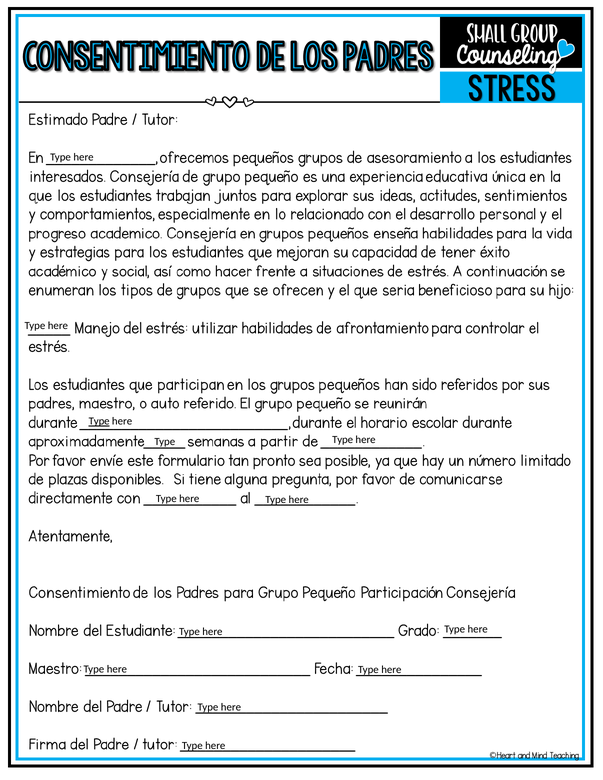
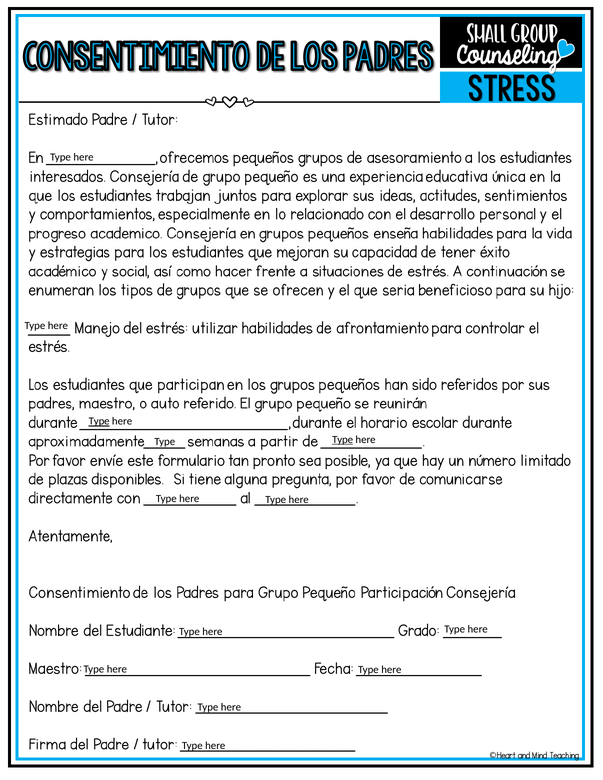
Type at (343, 440) underline: none -> present
